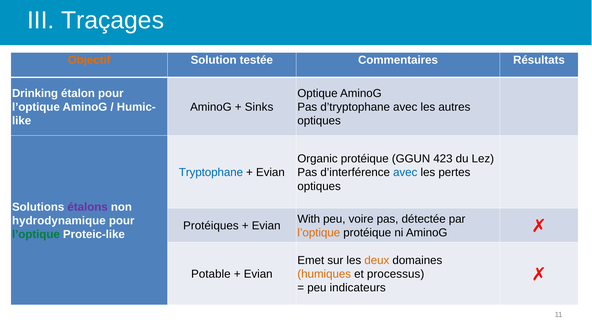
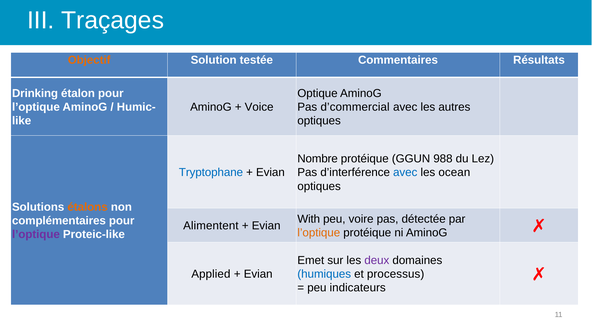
Sinks: Sinks -> Voice
d’tryptophane: d’tryptophane -> d’commercial
Organic: Organic -> Nombre
423: 423 -> 988
pertes: pertes -> ocean
étalons colour: purple -> orange
hydrodynamique: hydrodynamique -> complémentaires
Protéiques: Protéiques -> Alimentent
l’optique at (36, 234) colour: green -> purple
deux colour: orange -> purple
Potable: Potable -> Applied
humiques colour: orange -> blue
